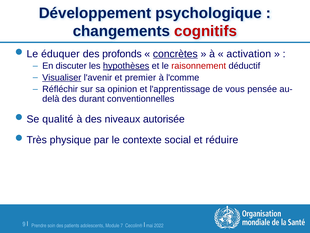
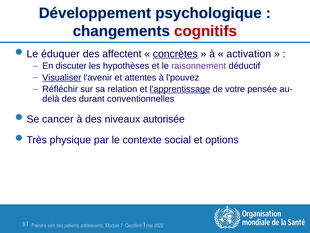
profonds: profonds -> affectent
hypothèses underline: present -> none
raisonnement colour: red -> purple
premier: premier -> attentes
l'comme: l'comme -> l'pouvez
opinion: opinion -> relation
l'apprentissage underline: none -> present
vous: vous -> votre
qualité: qualité -> cancer
réduire: réduire -> options
